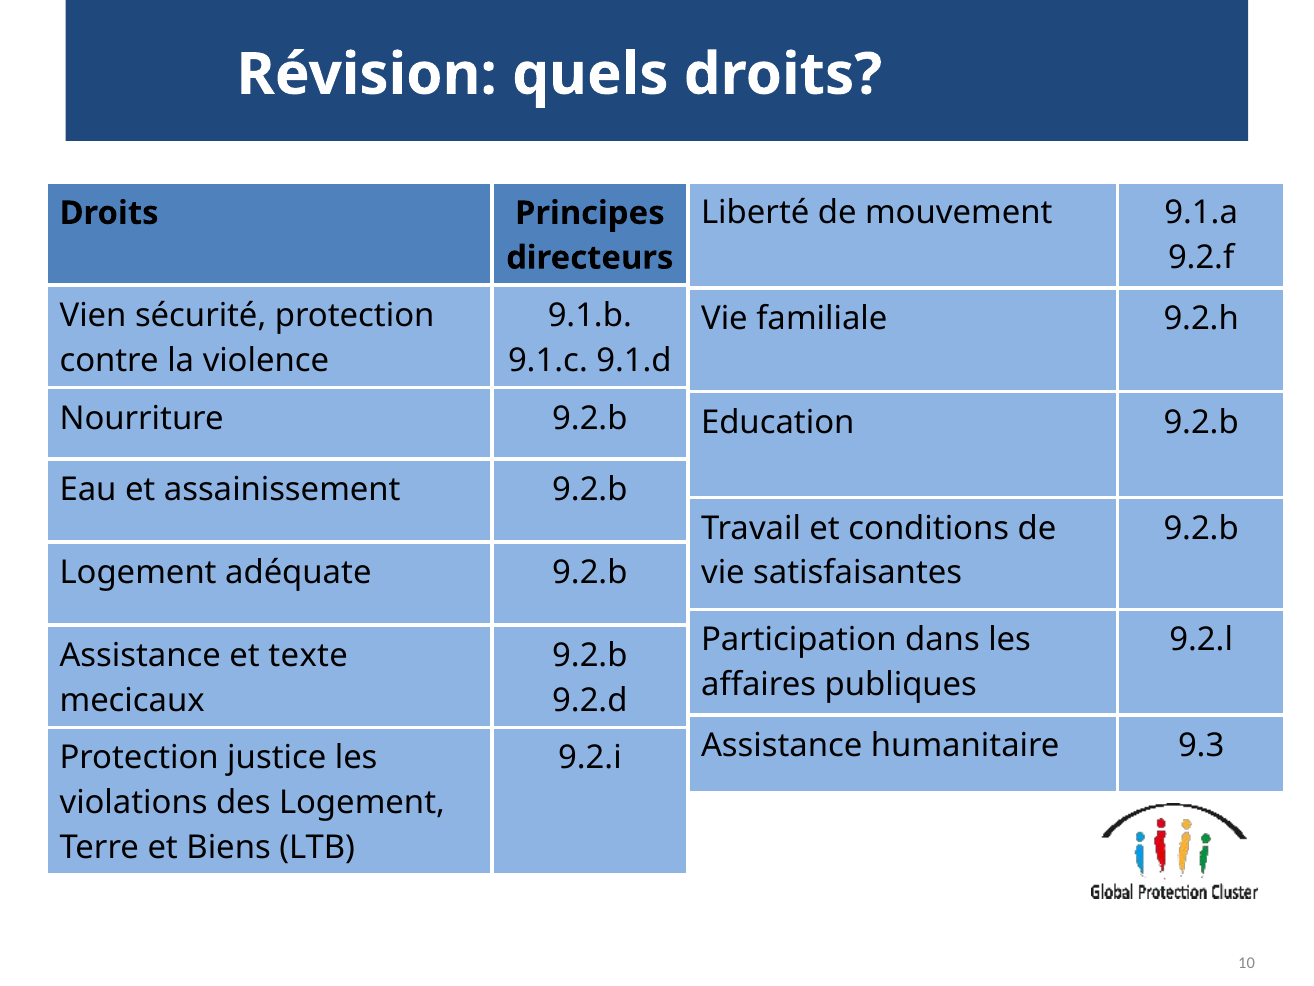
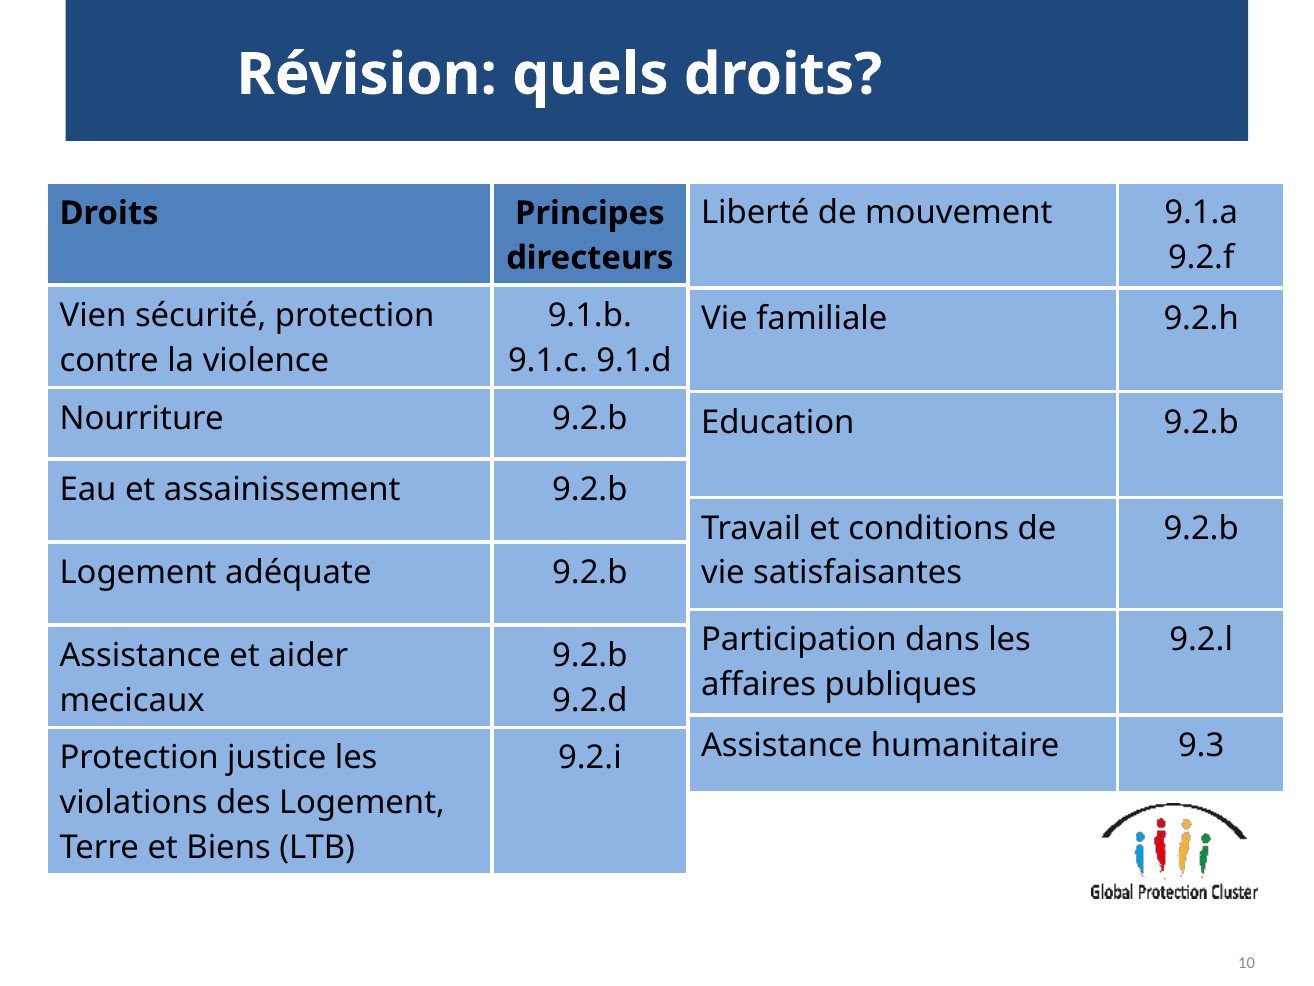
texte: texte -> aider
